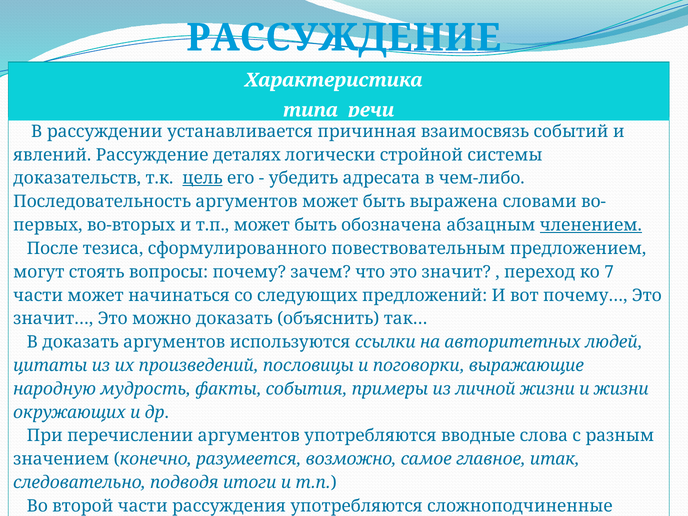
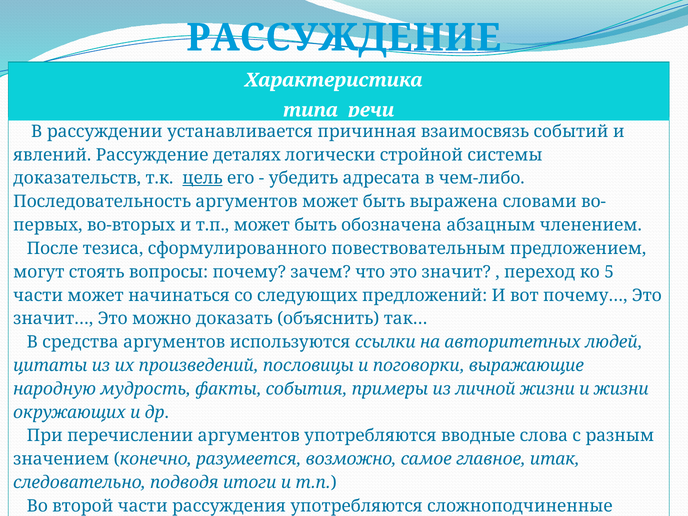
членением underline: present -> none
7: 7 -> 5
В доказать: доказать -> средства
